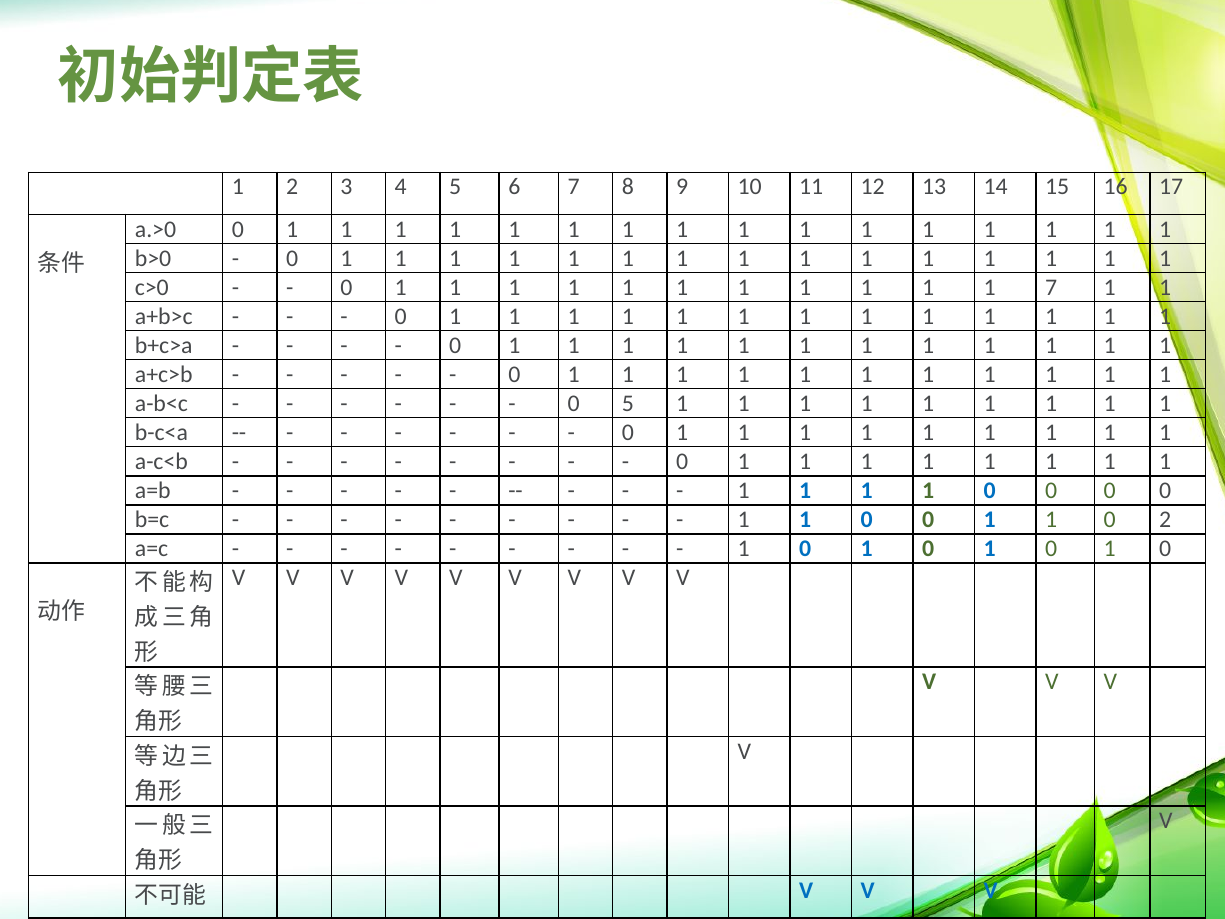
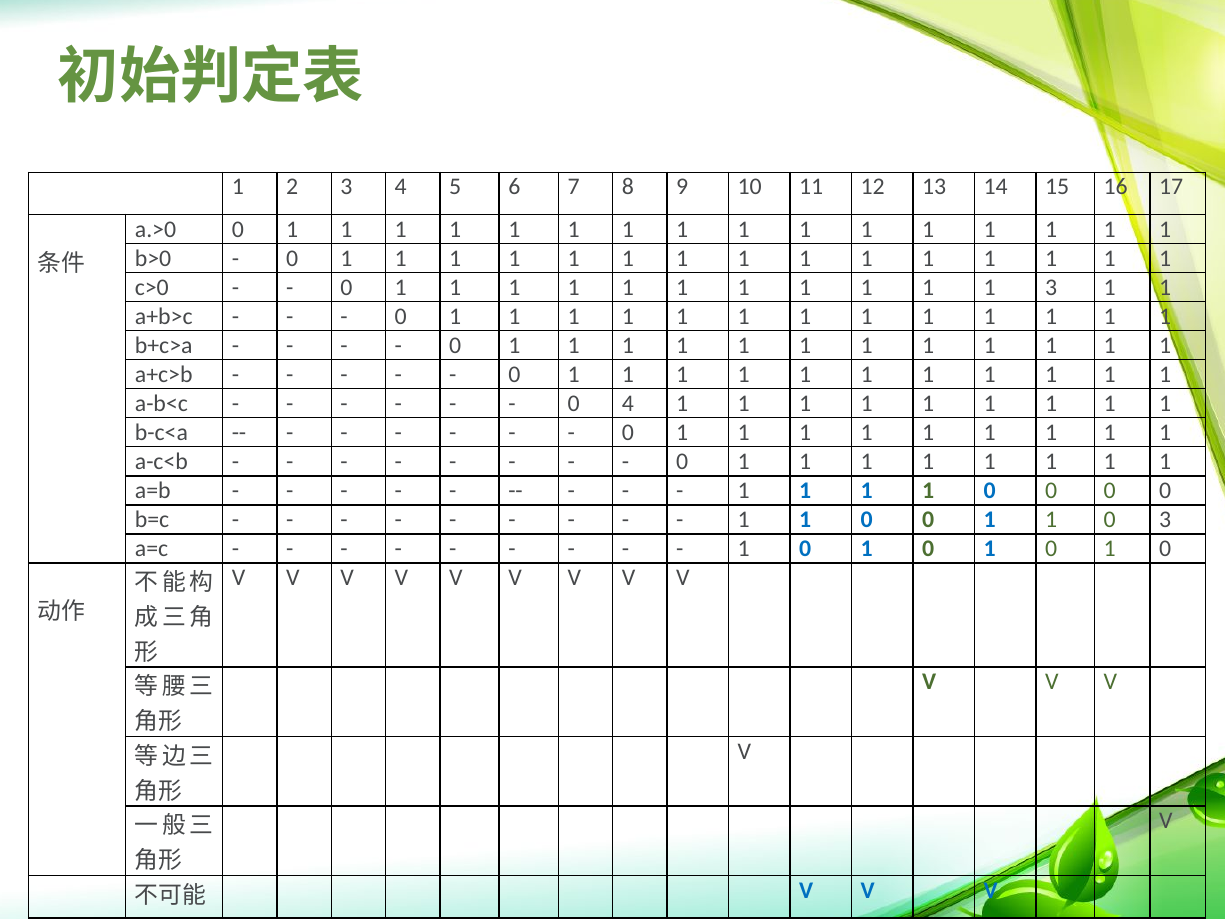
1 7: 7 -> 3
0 5: 5 -> 4
0 2: 2 -> 3
